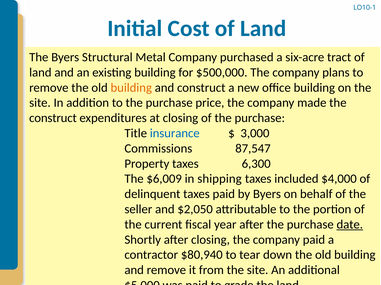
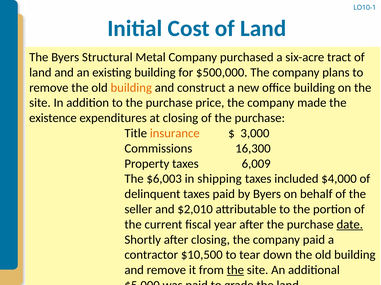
construct at (53, 118): construct -> existence
insurance colour: blue -> orange
87,547: 87,547 -> 16,300
6,300: 6,300 -> 6,009
$6,009: $6,009 -> $6,003
$2,050: $2,050 -> $2,010
$80,940: $80,940 -> $10,500
the at (235, 271) underline: none -> present
